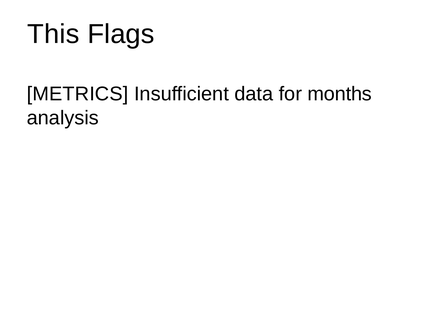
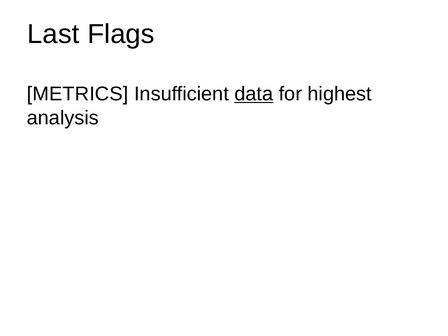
This: This -> Last
data underline: none -> present
months: months -> highest
